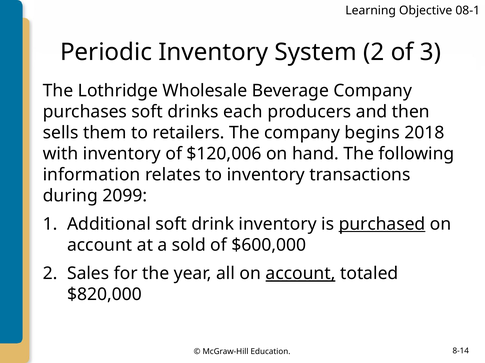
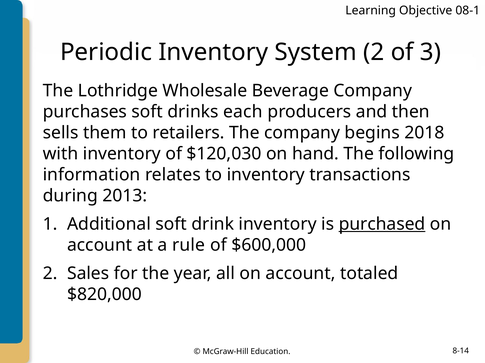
$120,006: $120,006 -> $120,030
2099: 2099 -> 2013
sold: sold -> rule
account at (301, 274) underline: present -> none
